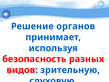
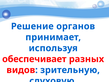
безопасность: безопасность -> обеспечивает
